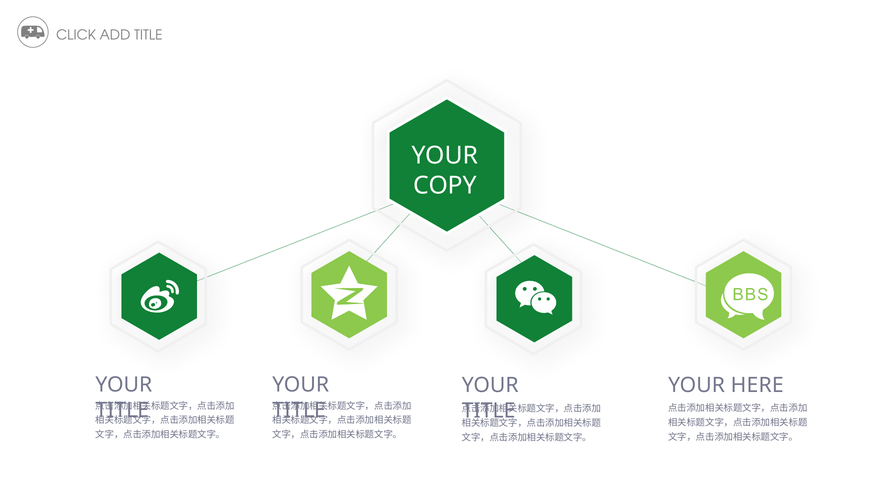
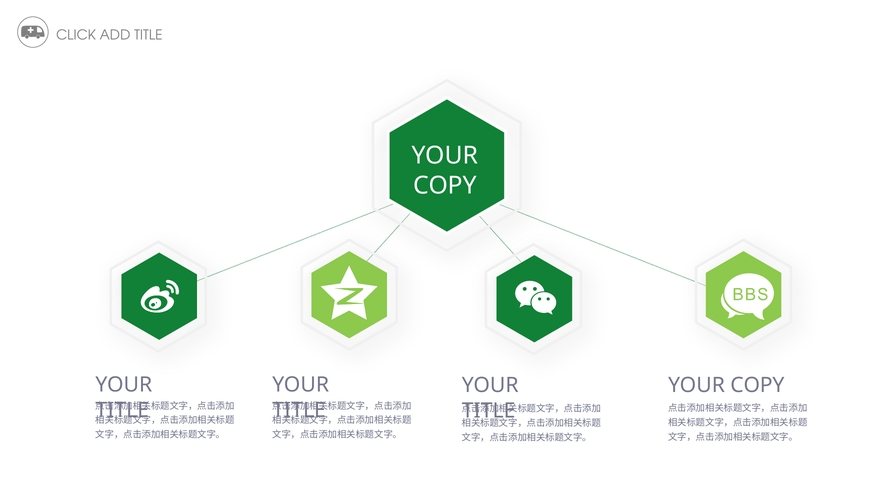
HERE at (757, 386): HERE -> COPY
